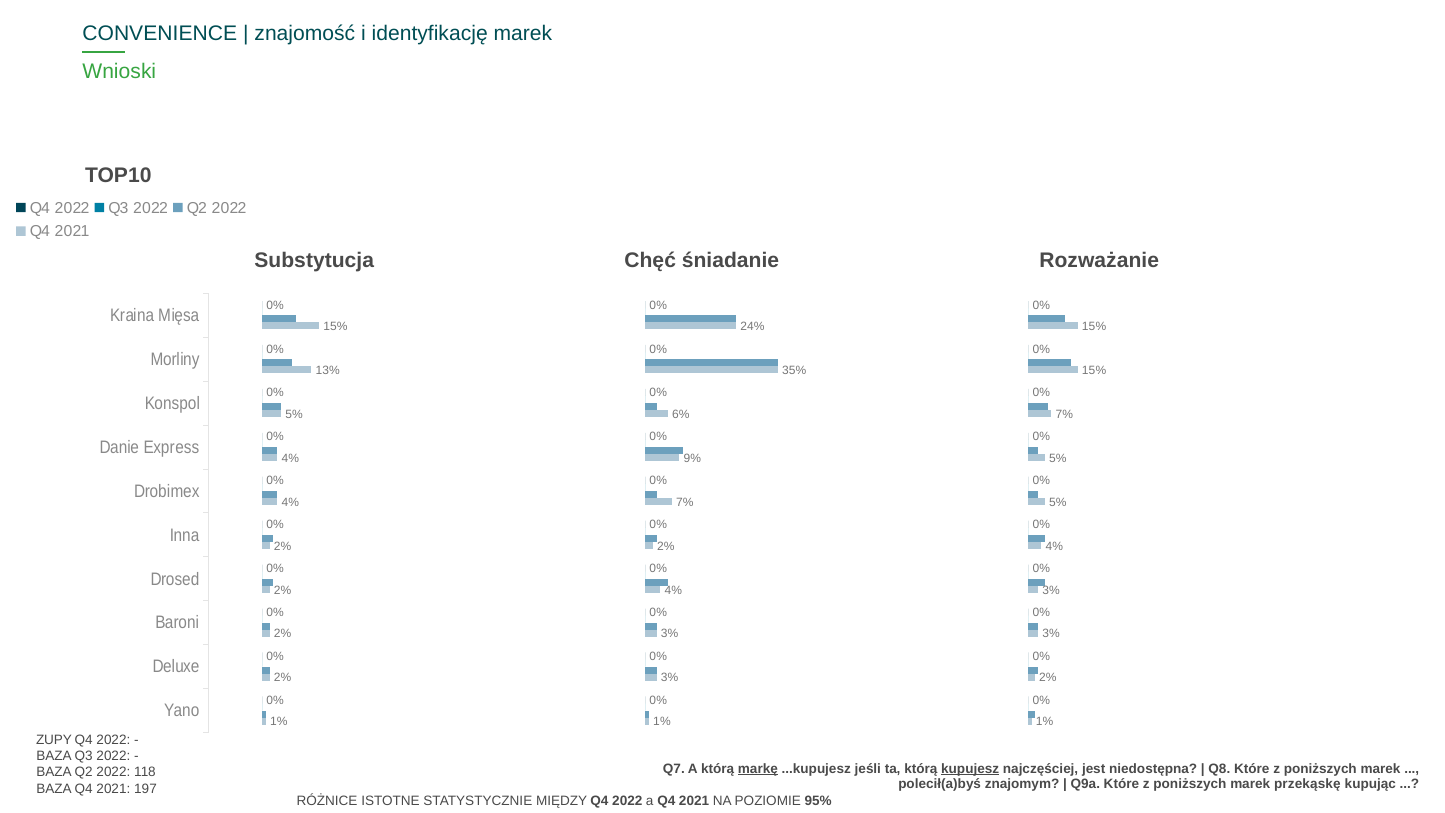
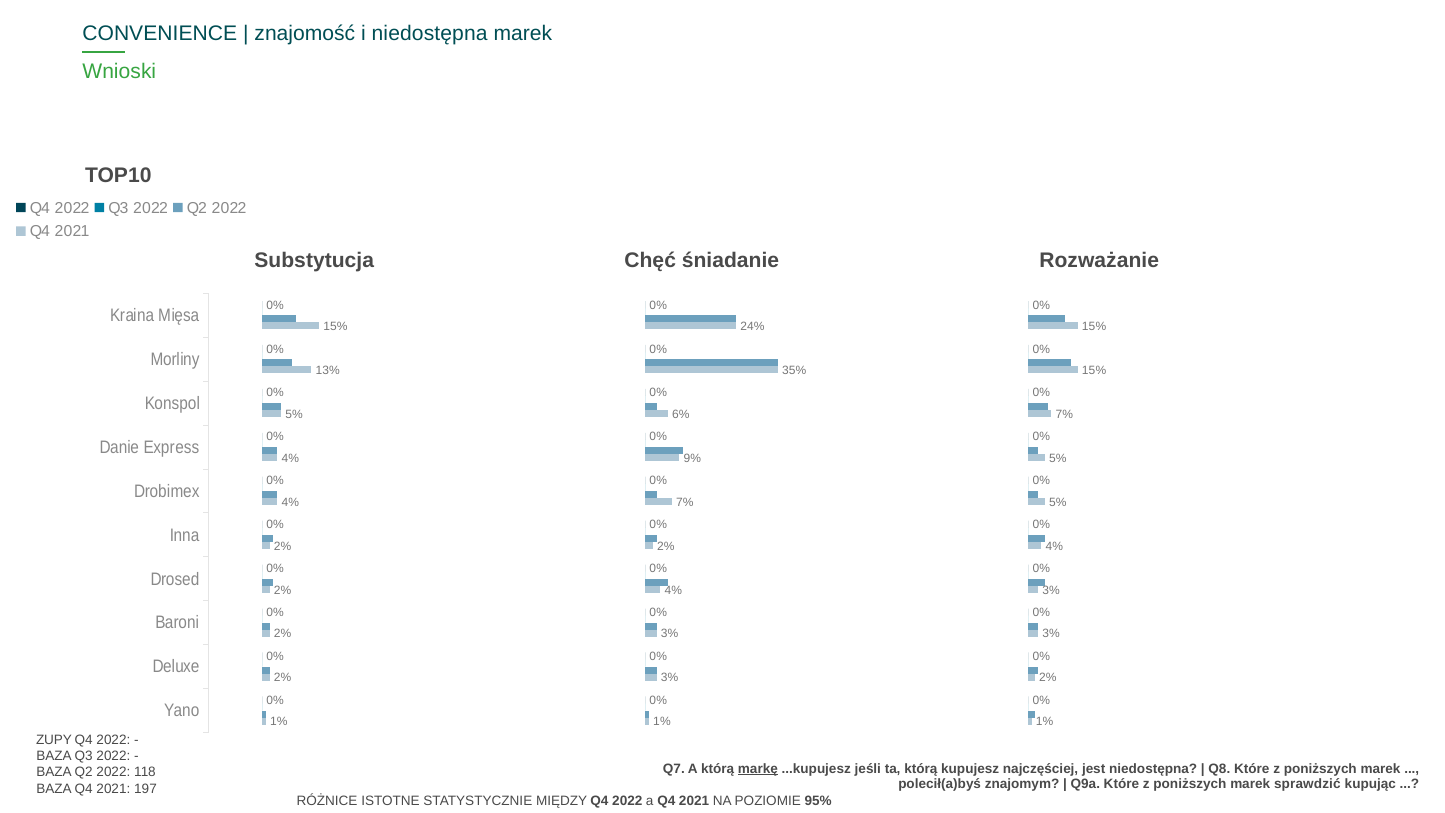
i identyfikację: identyfikację -> niedostępna
kupujesz underline: present -> none
przekąskę: przekąskę -> sprawdzić
